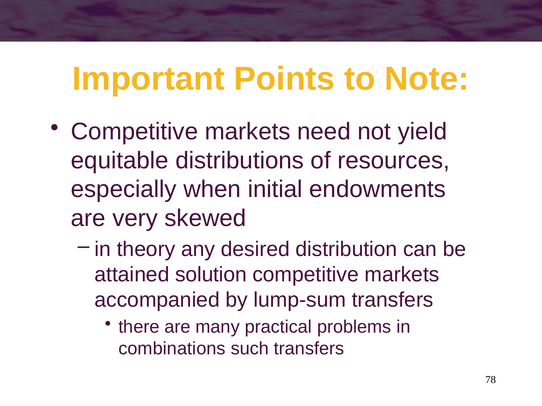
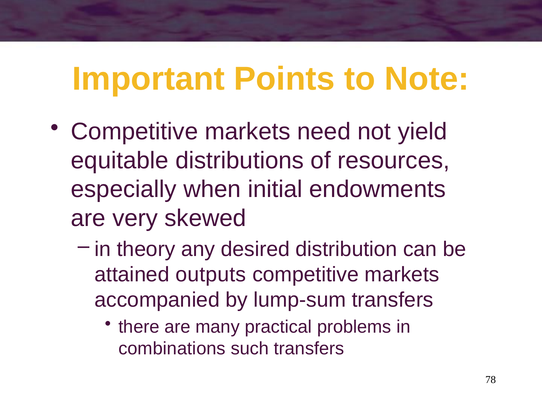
solution: solution -> outputs
